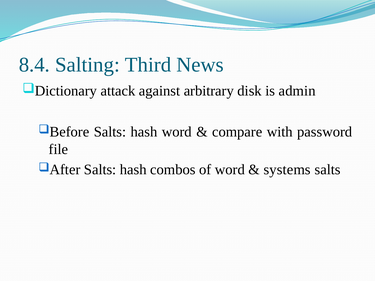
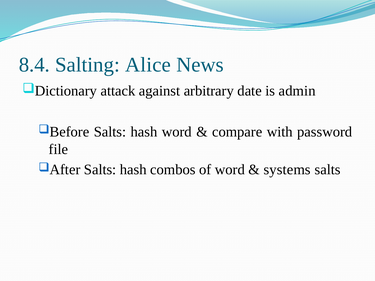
Third: Third -> Alice
disk: disk -> date
